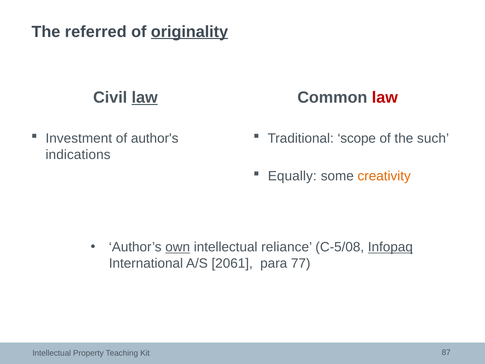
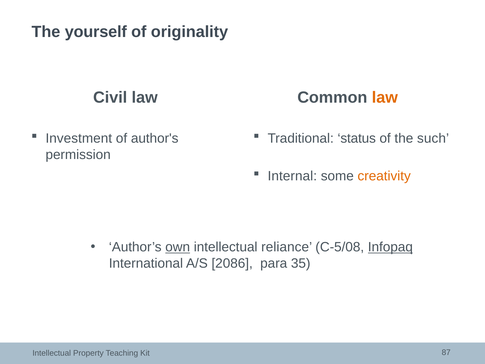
referred: referred -> yourself
originality underline: present -> none
law at (145, 97) underline: present -> none
law at (385, 97) colour: red -> orange
scope: scope -> status
indications: indications -> permission
Equally: Equally -> Internal
2061: 2061 -> 2086
77: 77 -> 35
